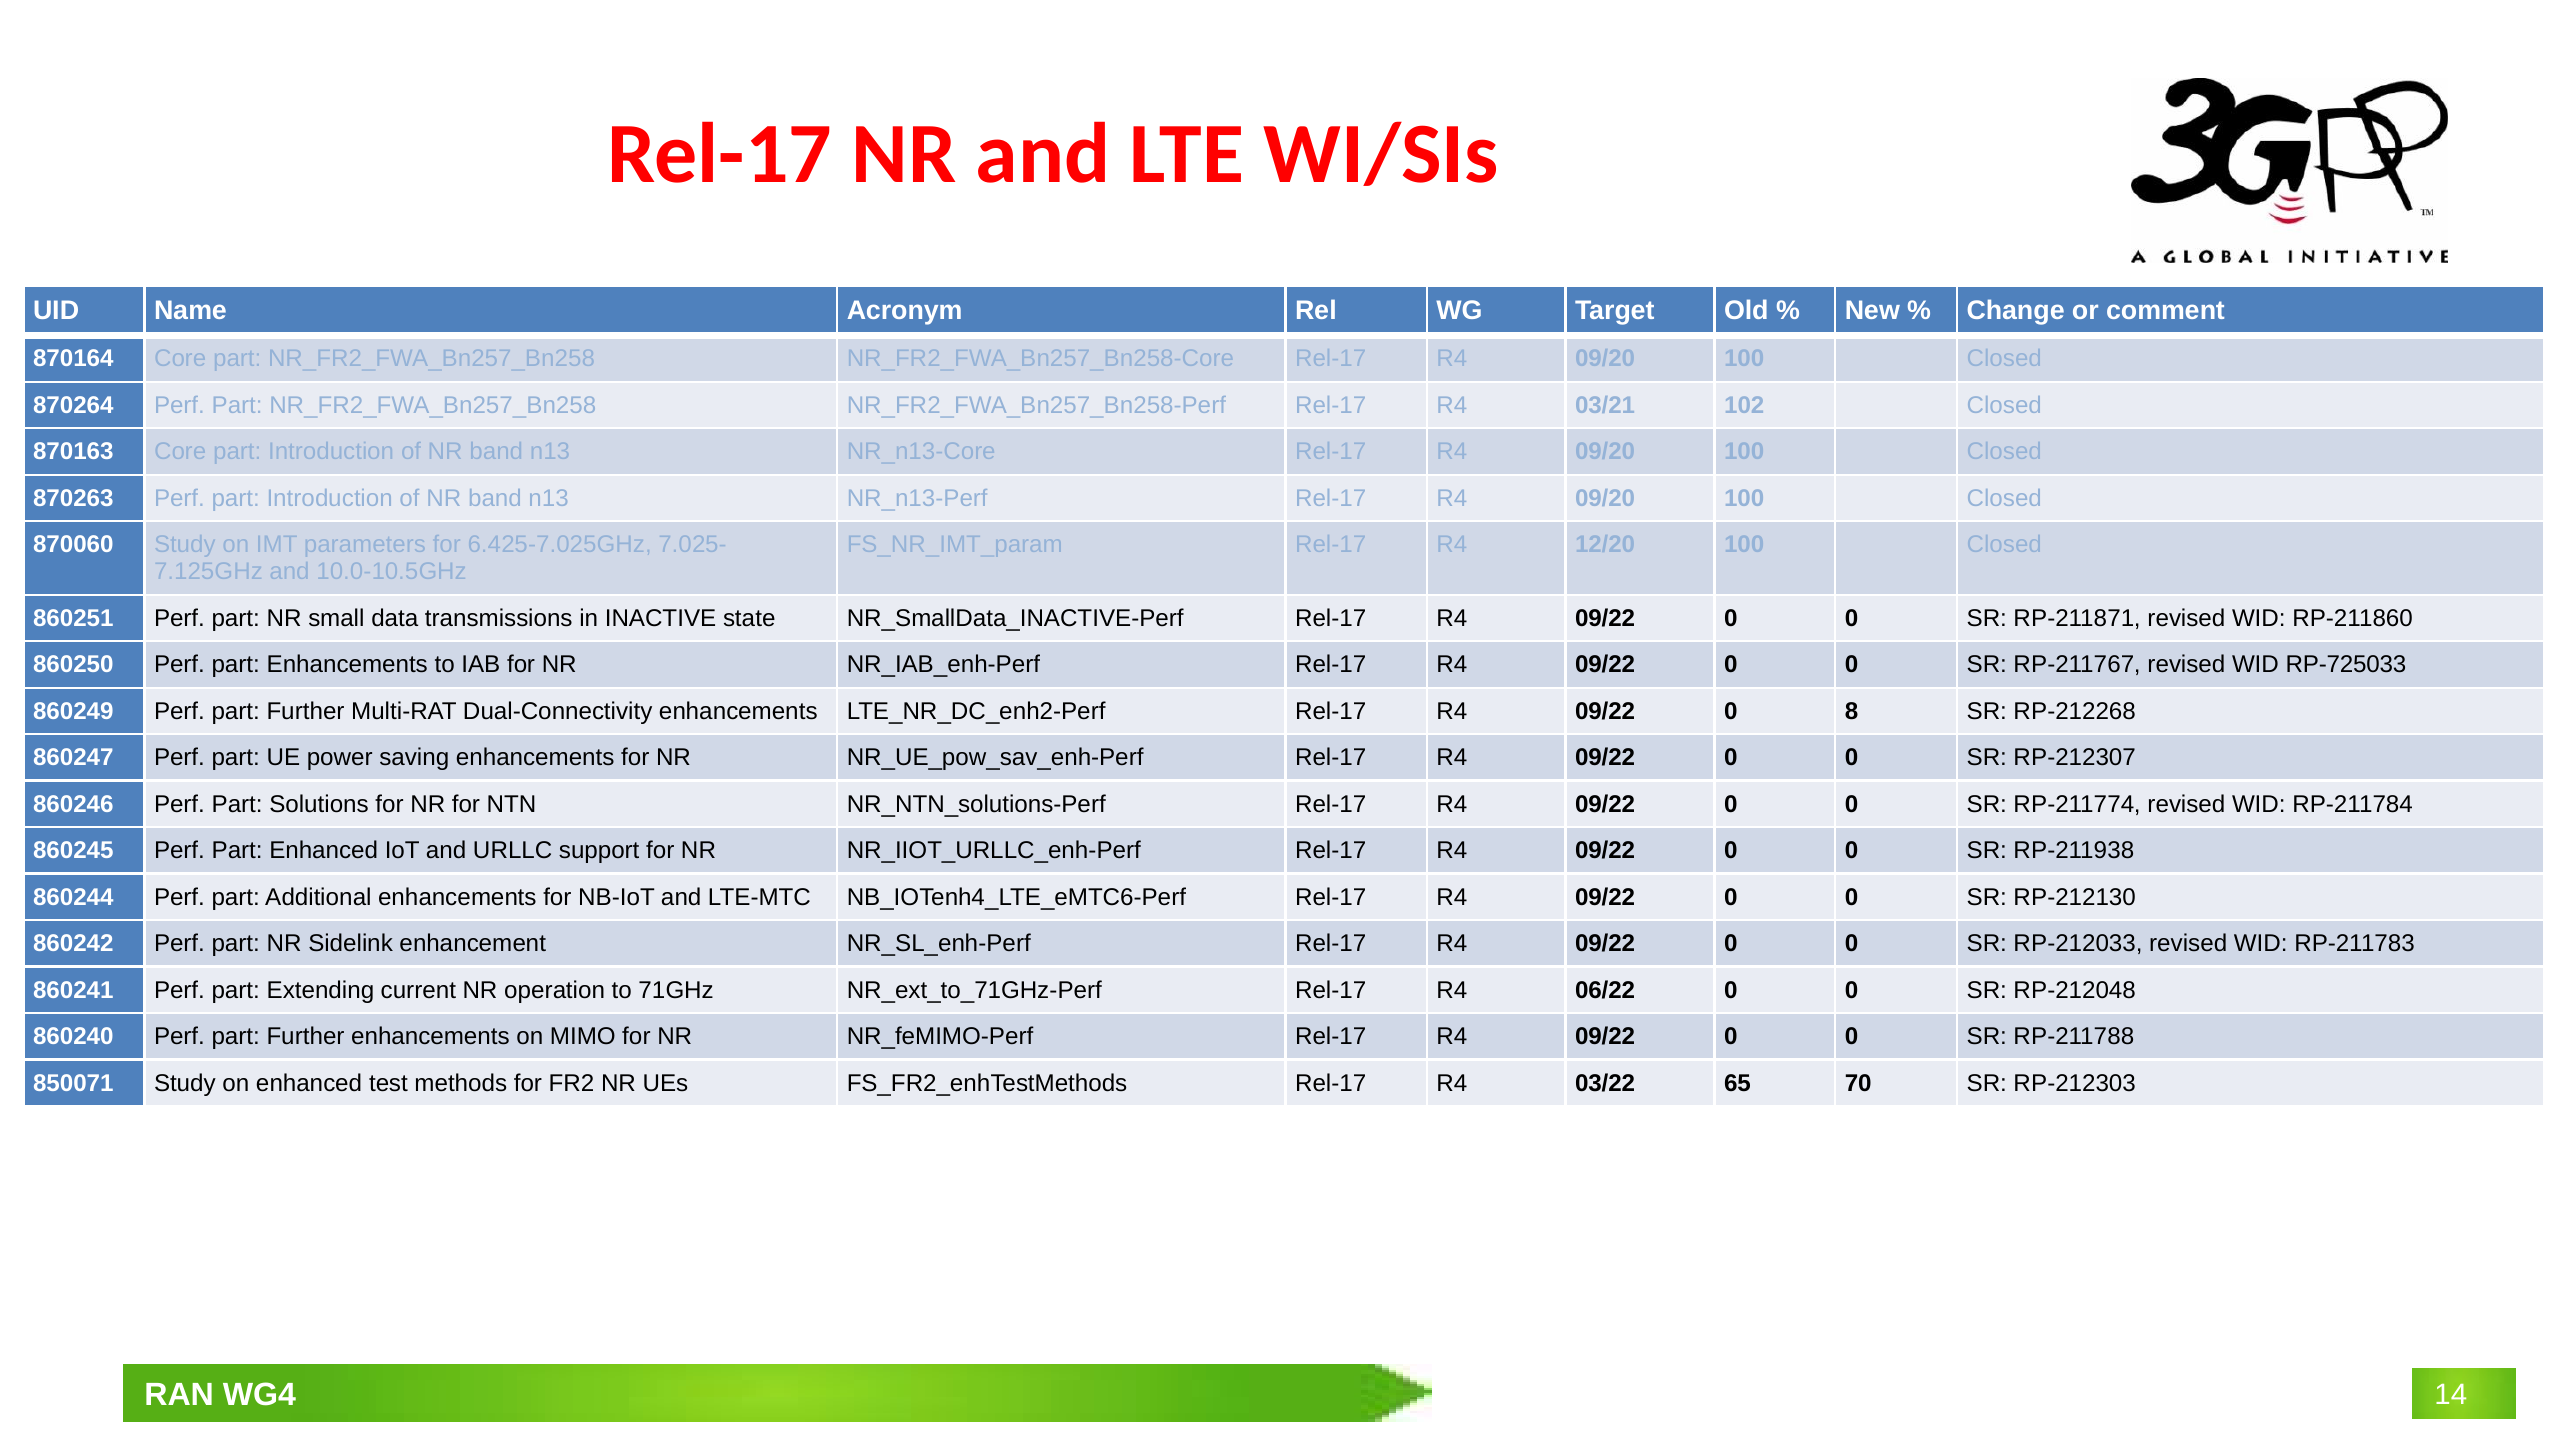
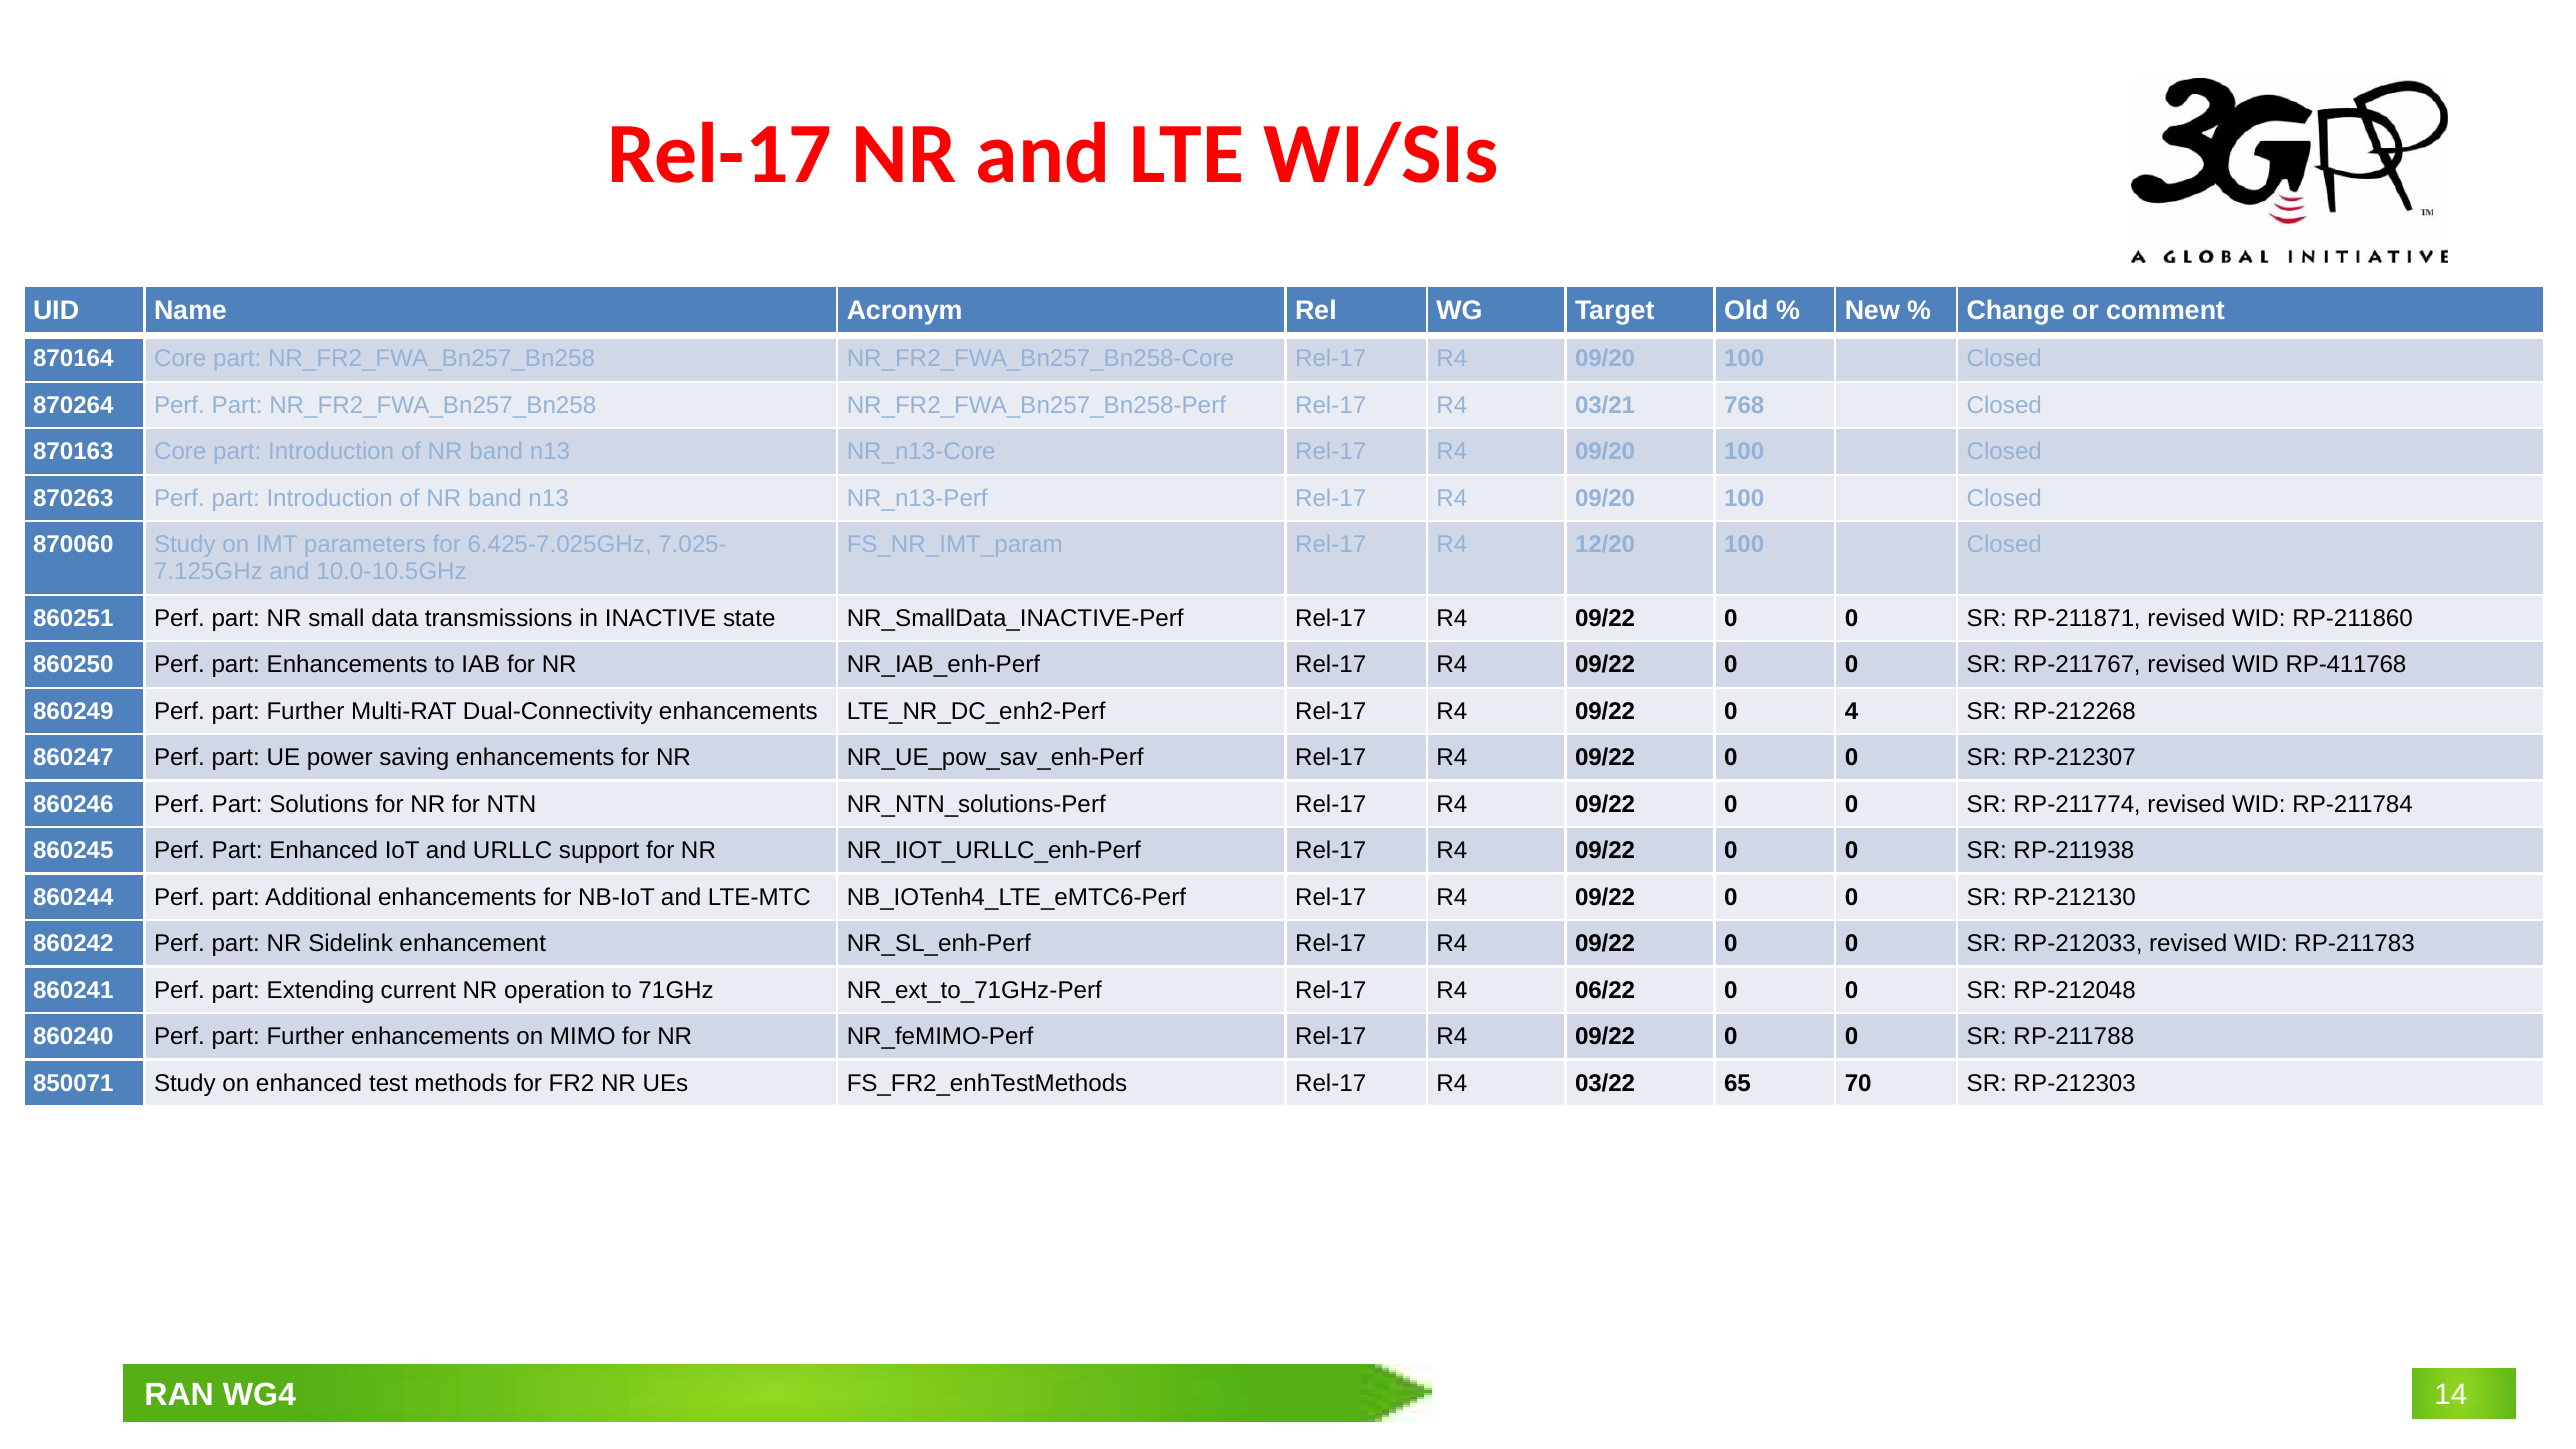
102: 102 -> 768
RP-725033: RP-725033 -> RP-411768
8: 8 -> 4
